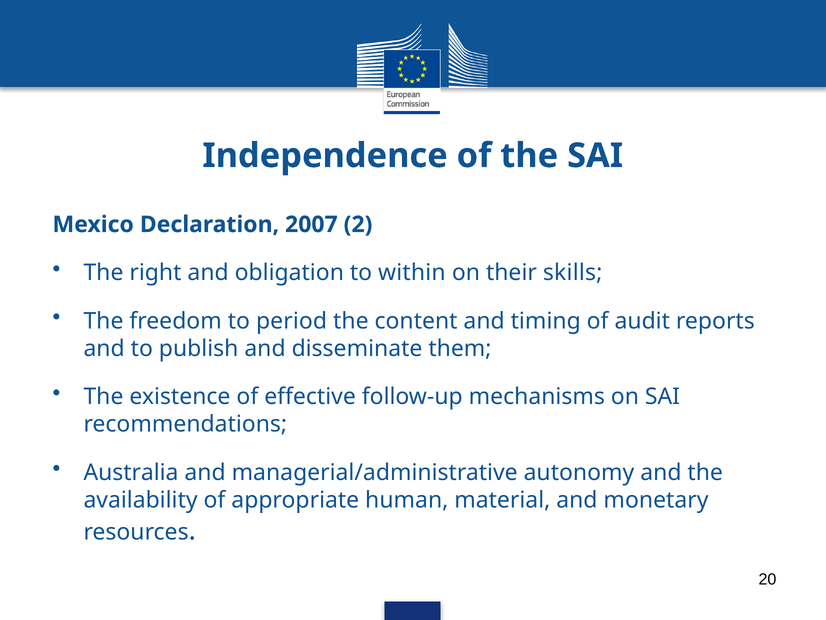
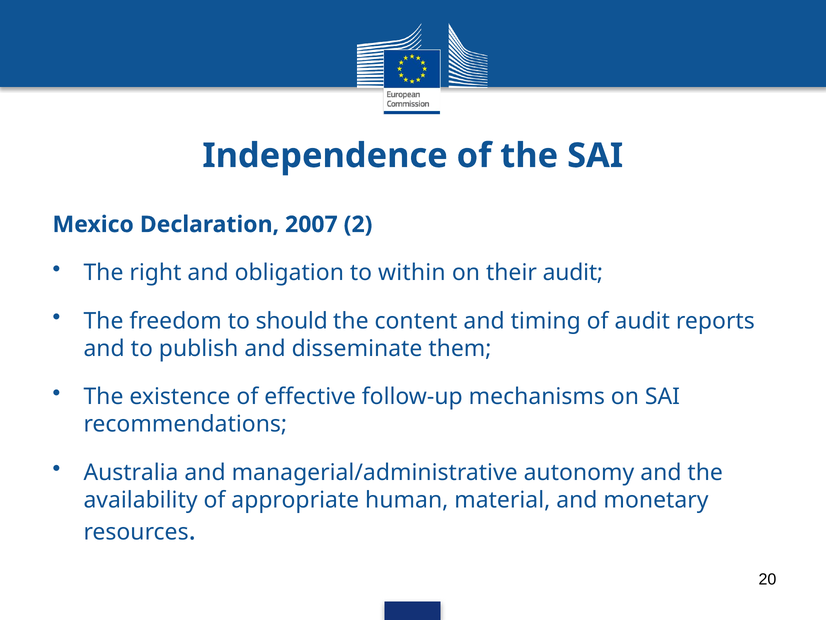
their skills: skills -> audit
period: period -> should
